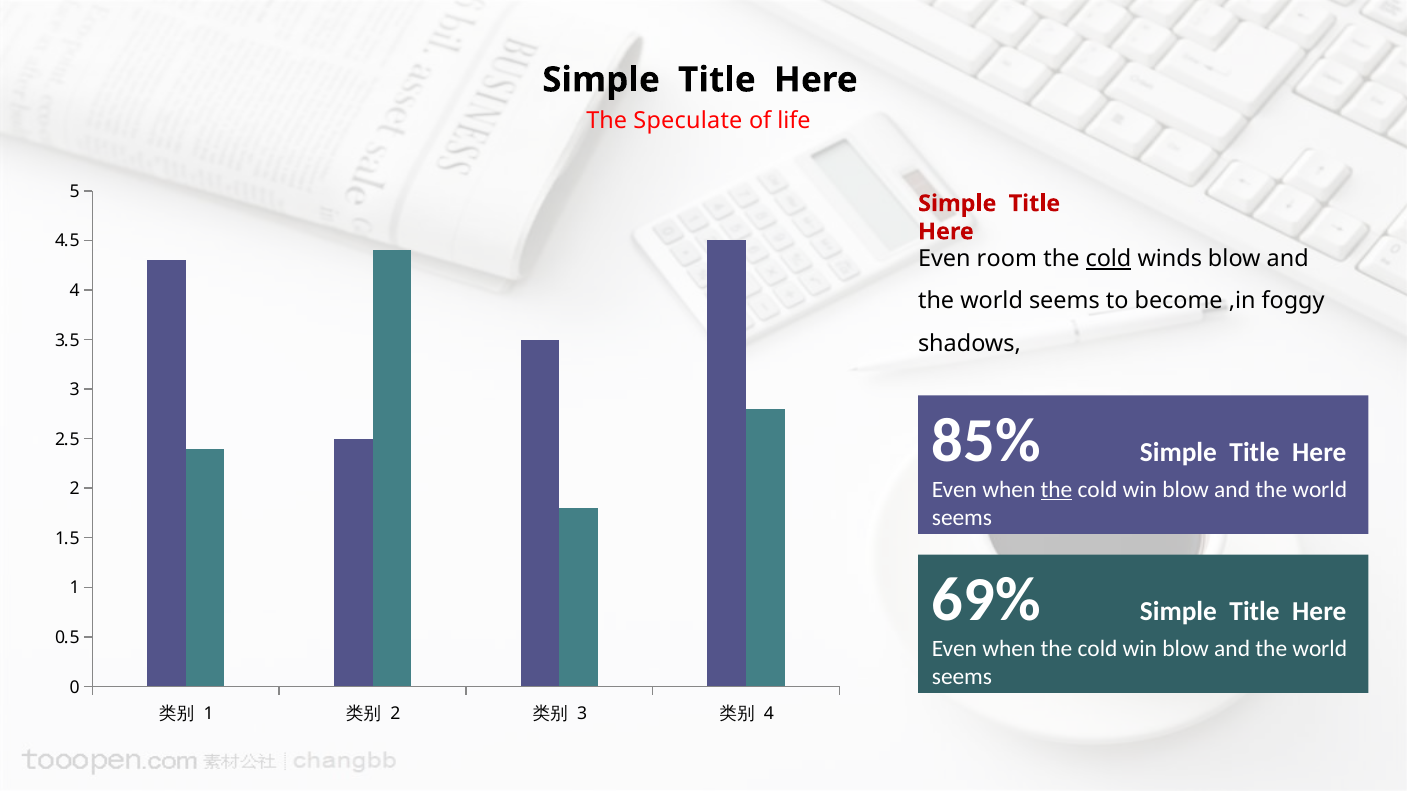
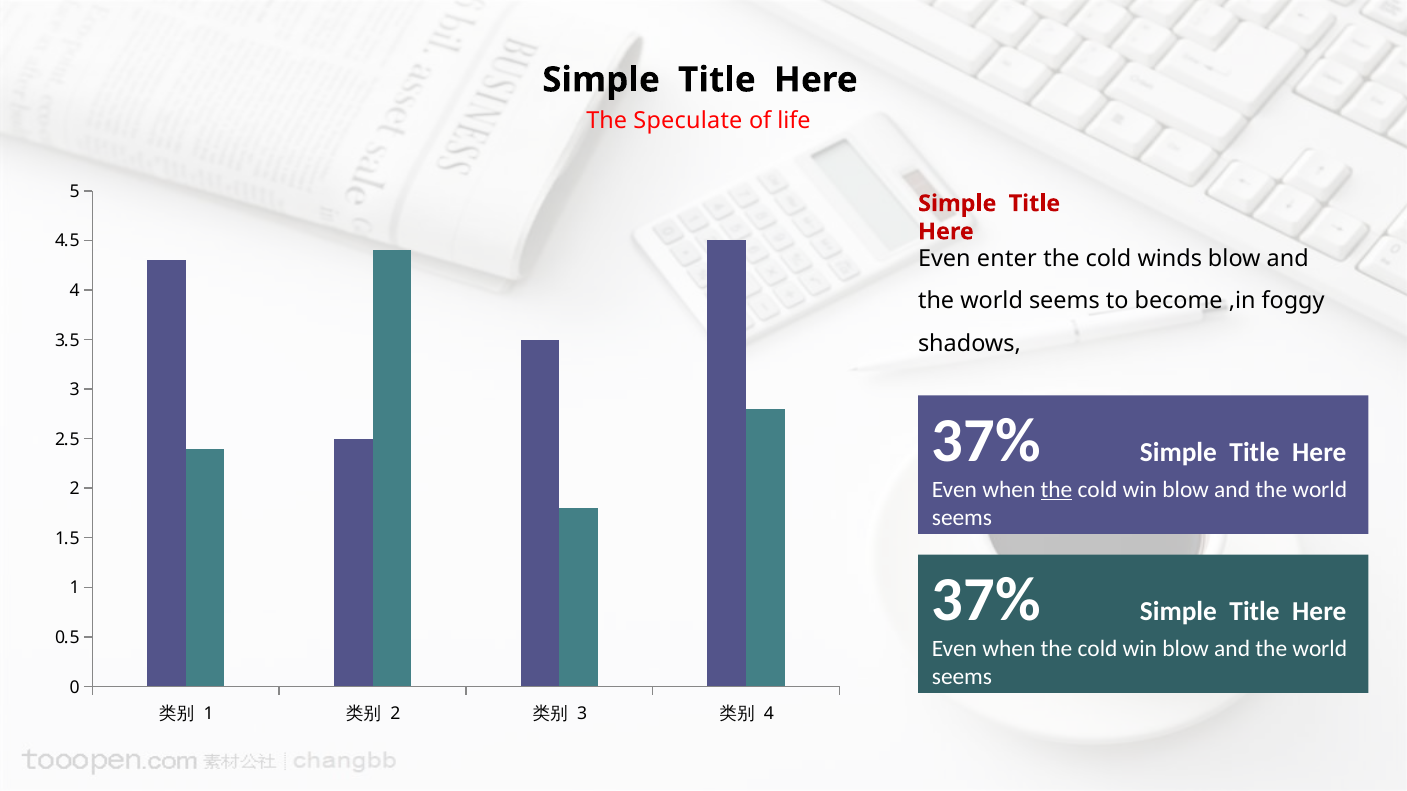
room: room -> enter
cold at (1108, 259) underline: present -> none
85% at (986, 441): 85% -> 37%
69% at (986, 600): 69% -> 37%
